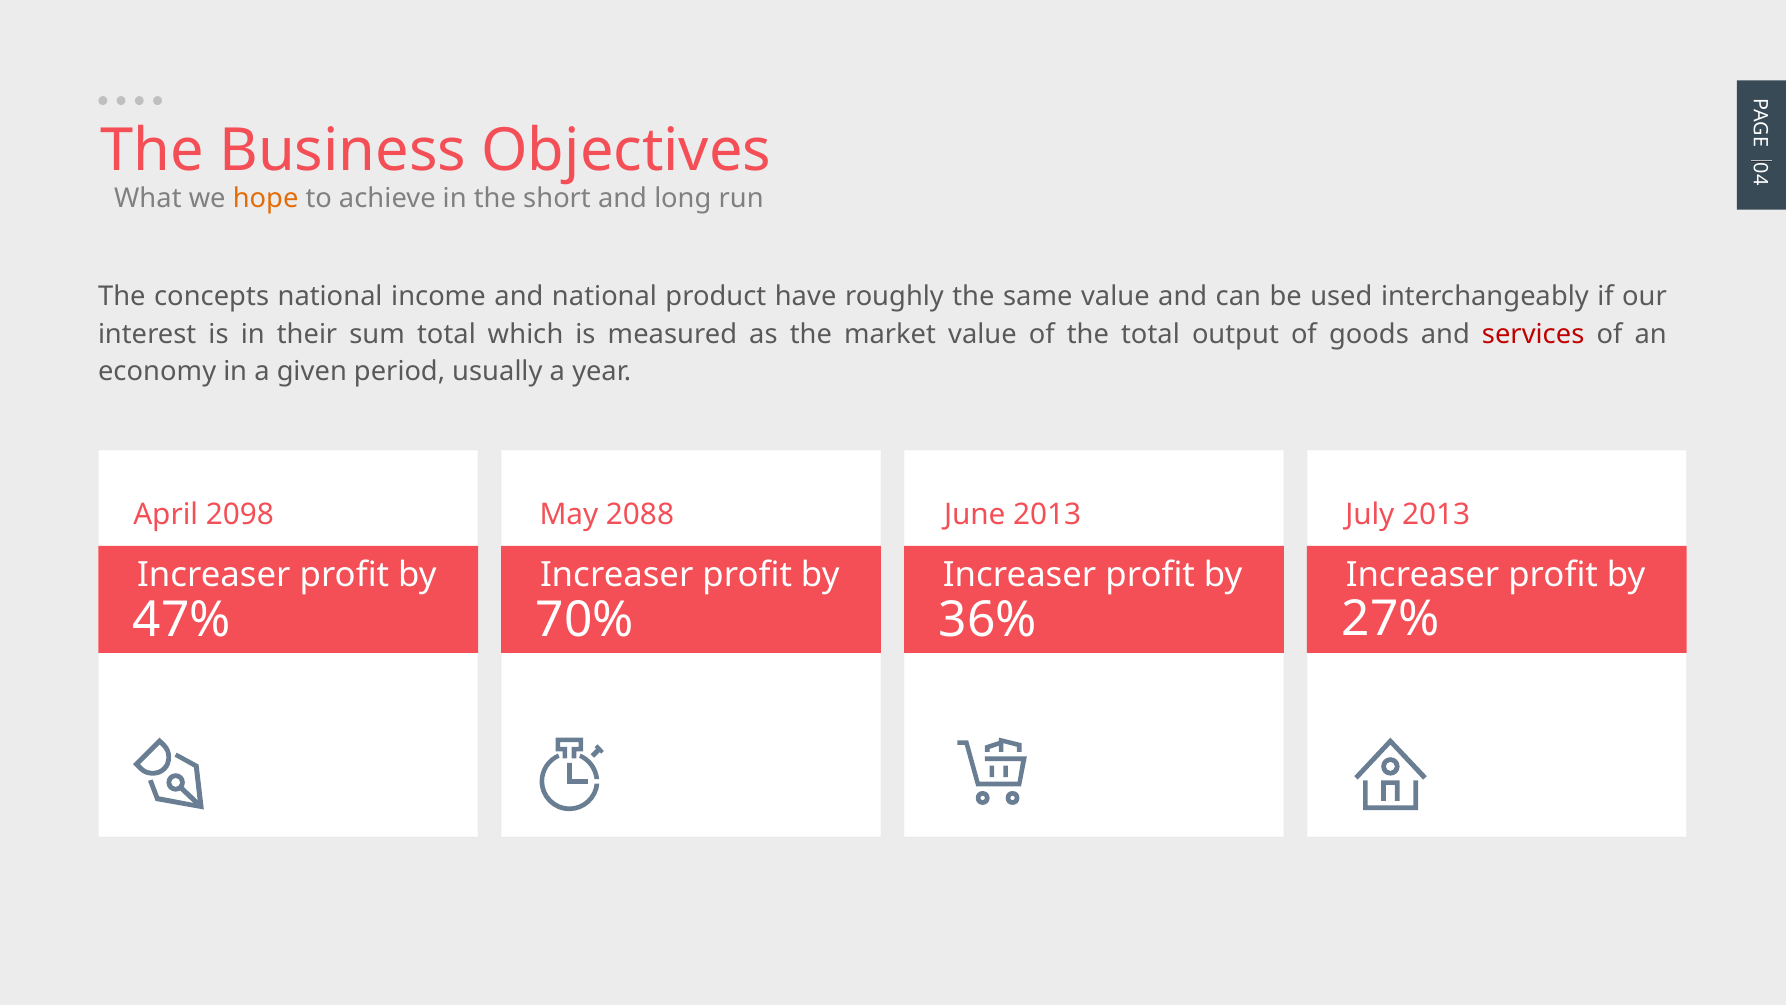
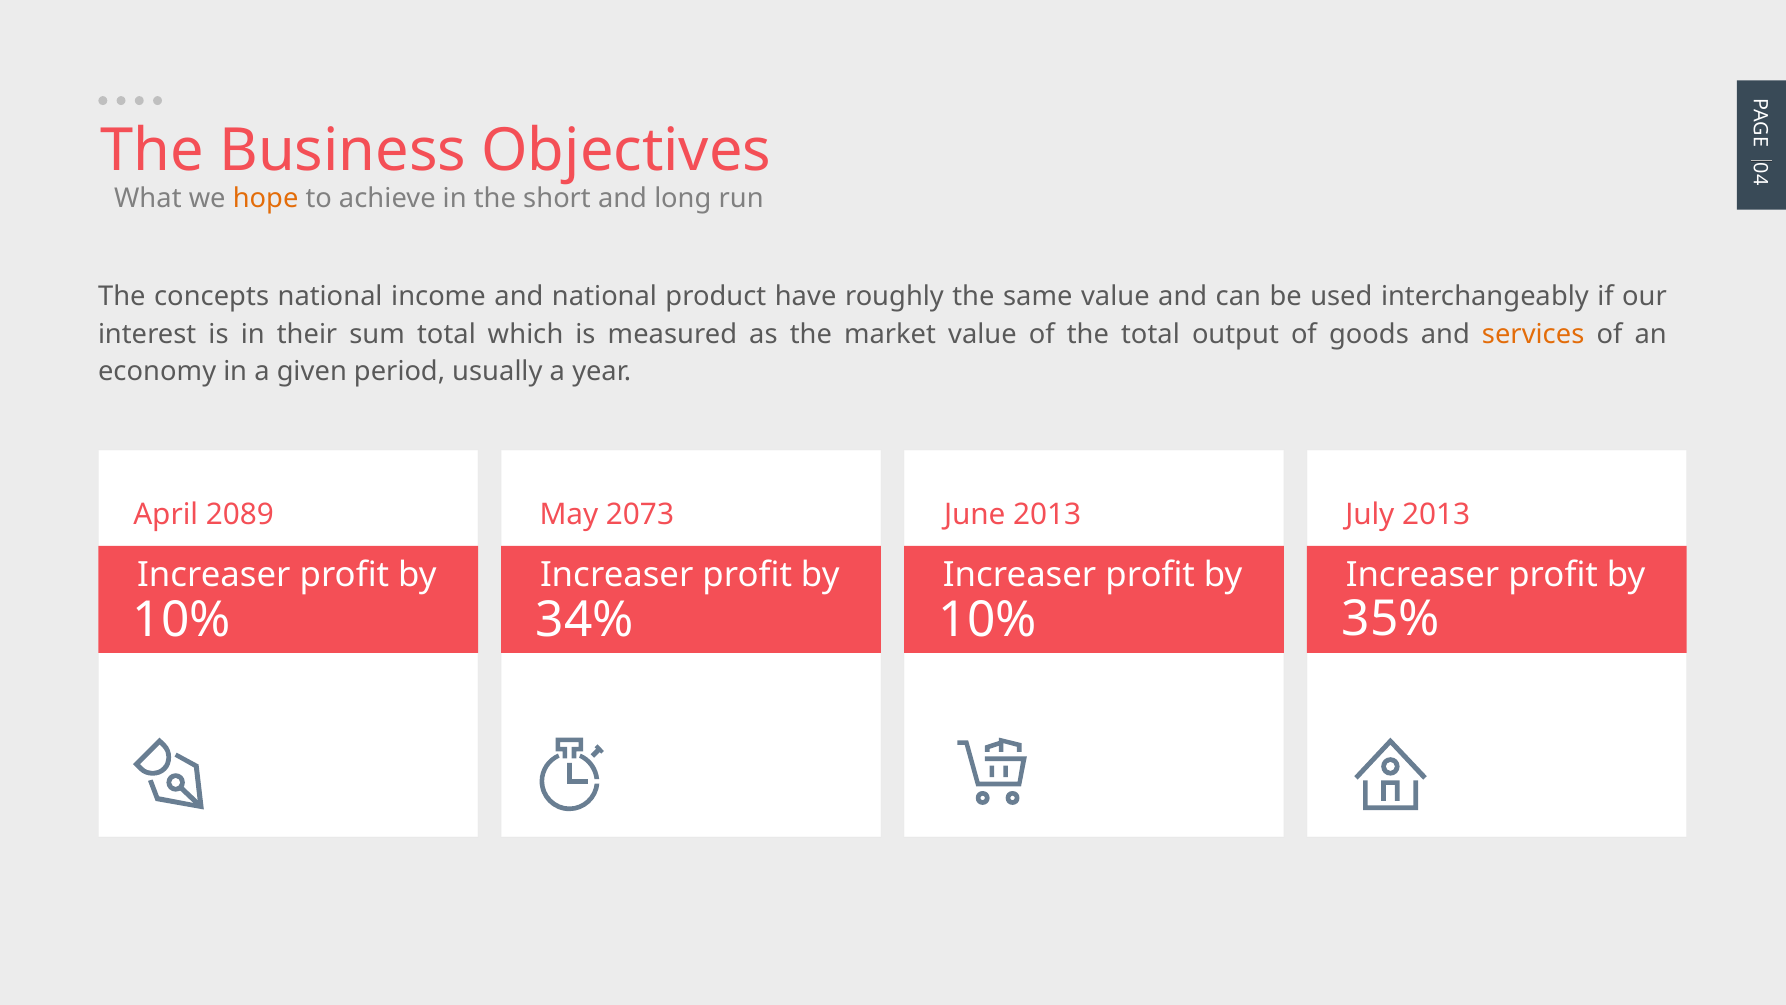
services colour: red -> orange
2098: 2098 -> 2089
2088: 2088 -> 2073
27%: 27% -> 35%
47% at (182, 620): 47% -> 10%
70%: 70% -> 34%
36% at (988, 620): 36% -> 10%
